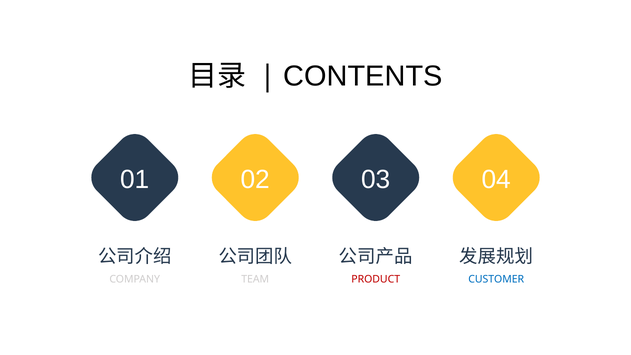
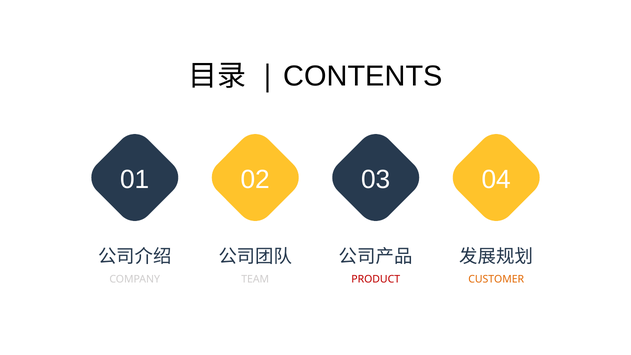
CUSTOMER colour: blue -> orange
